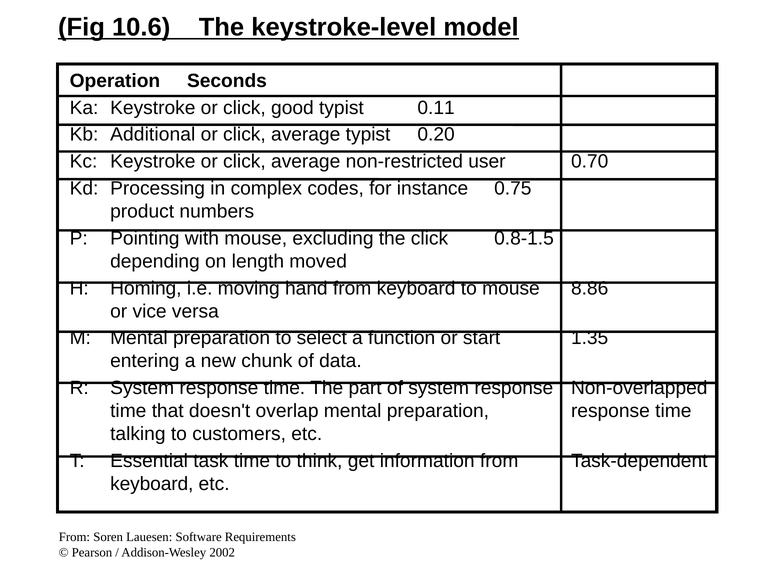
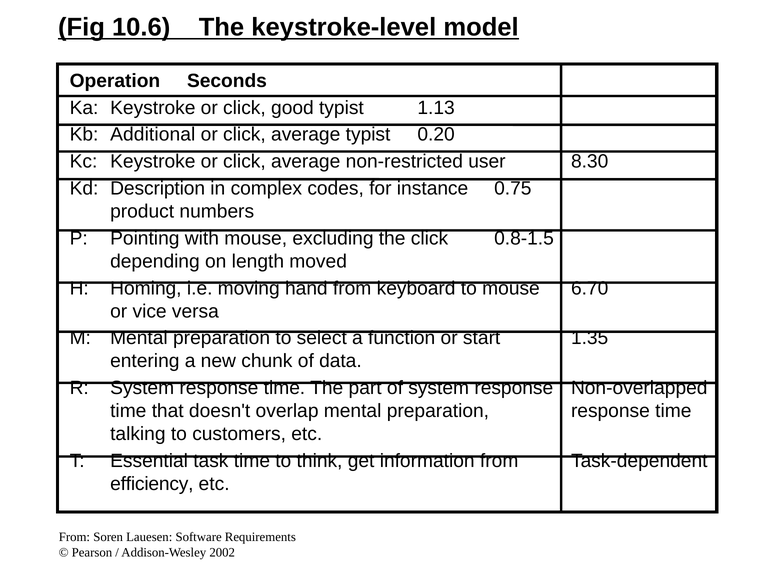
0.11: 0.11 -> 1.13
0.70: 0.70 -> 8.30
Processing: Processing -> Description
8.86: 8.86 -> 6.70
keyboard at (152, 484): keyboard -> efficiency
